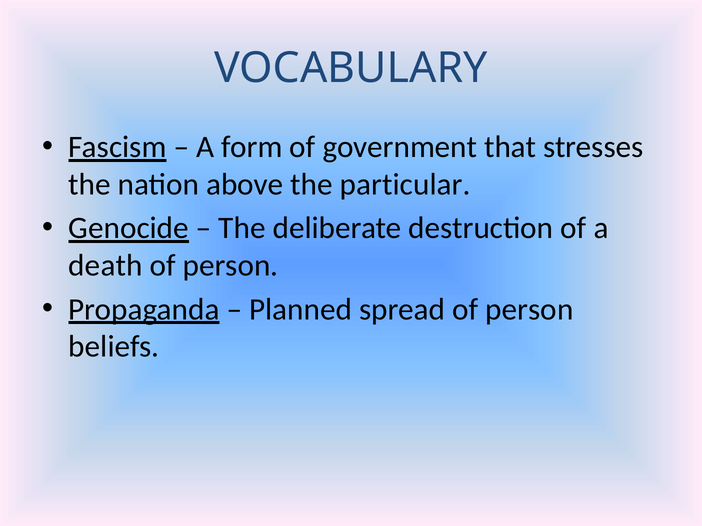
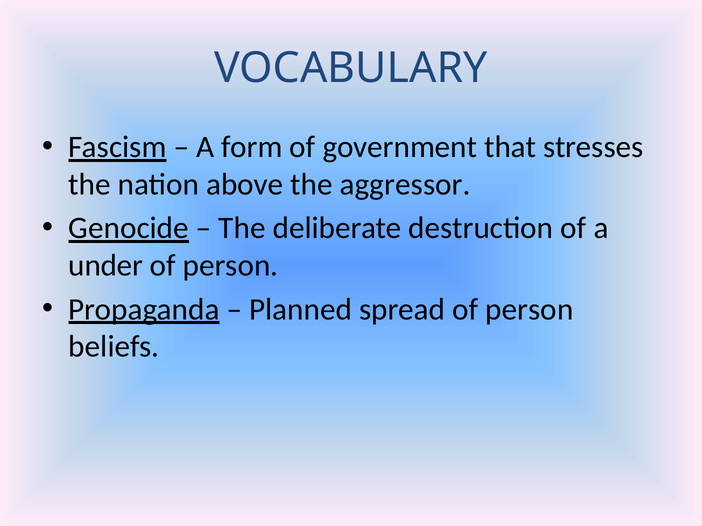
particular: particular -> aggressor
death: death -> under
